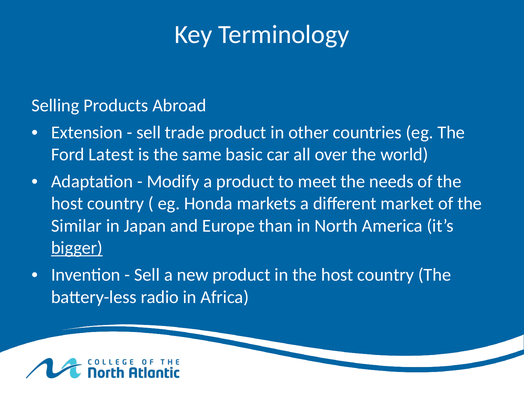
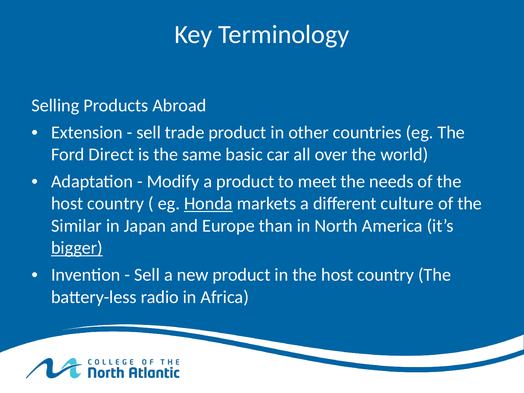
Latest: Latest -> Direct
Honda underline: none -> present
market: market -> culture
